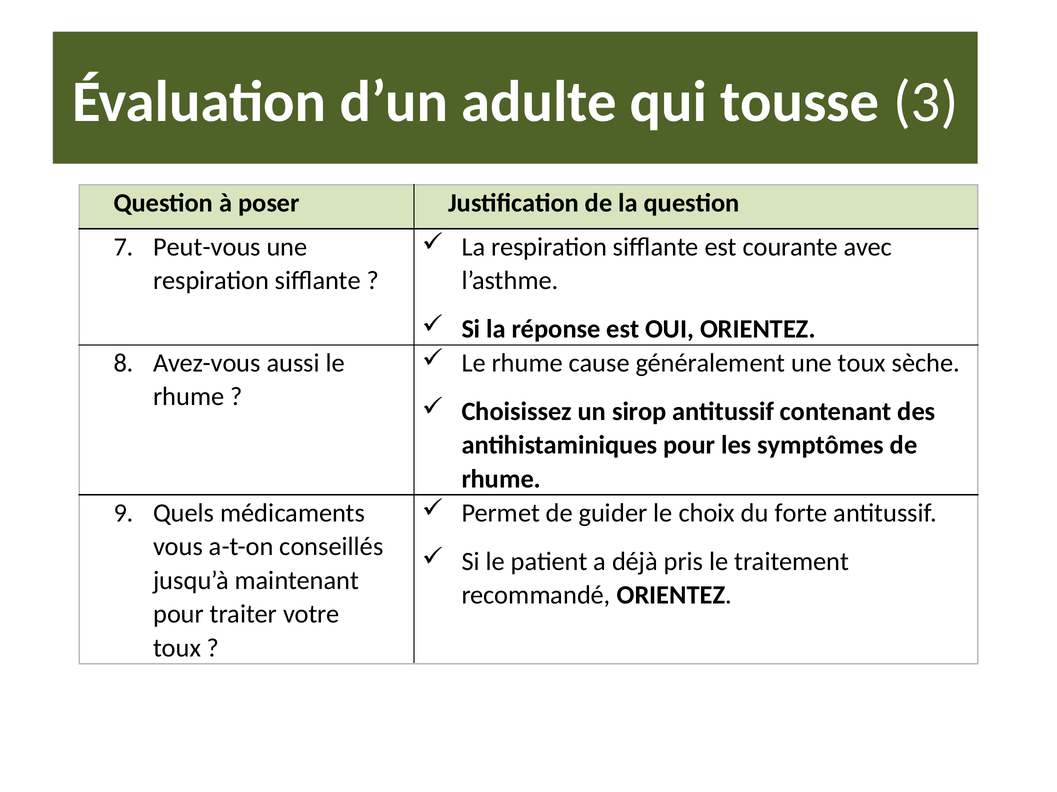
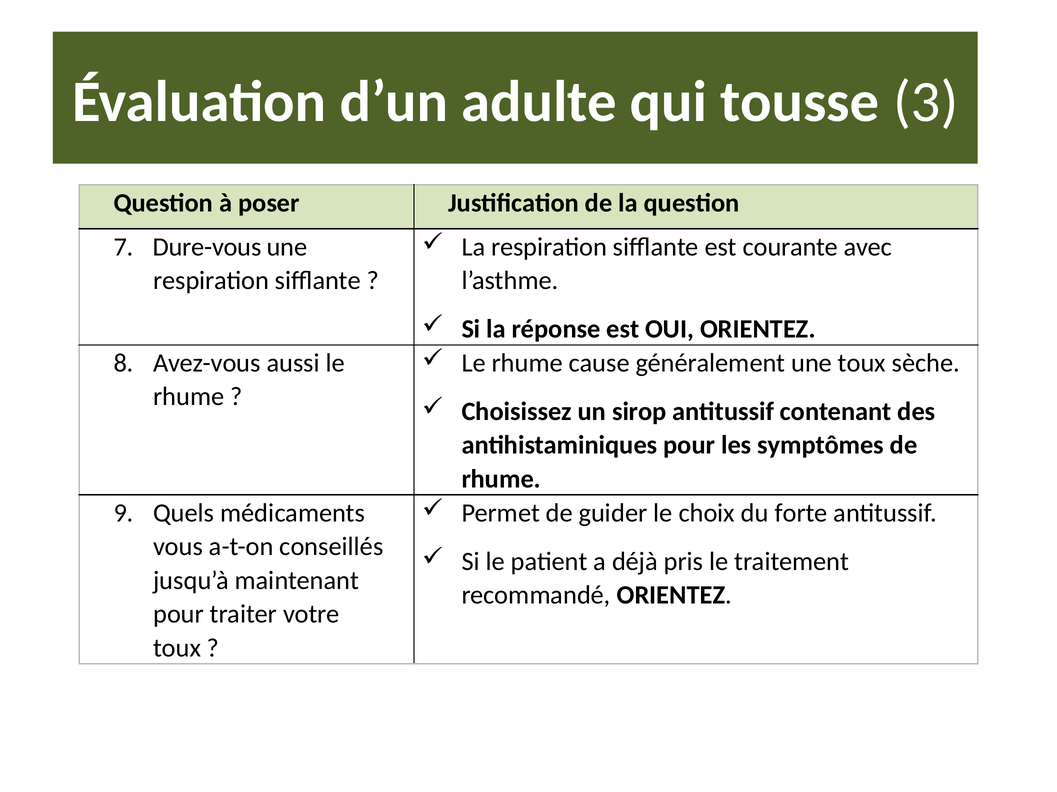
Peut-vous: Peut-vous -> Dure-vous
